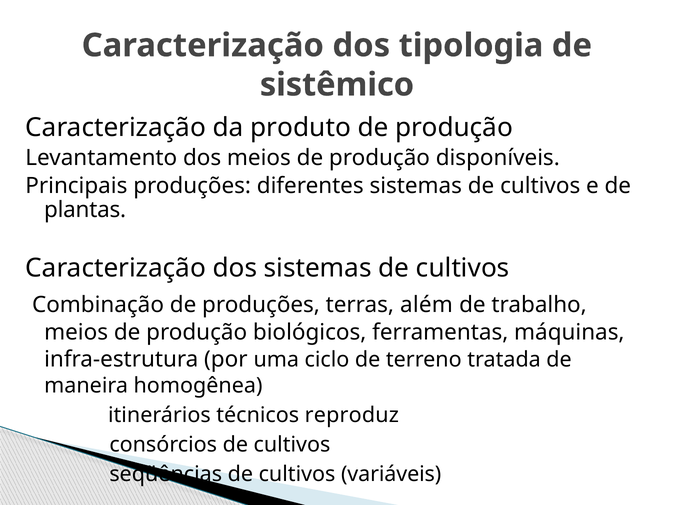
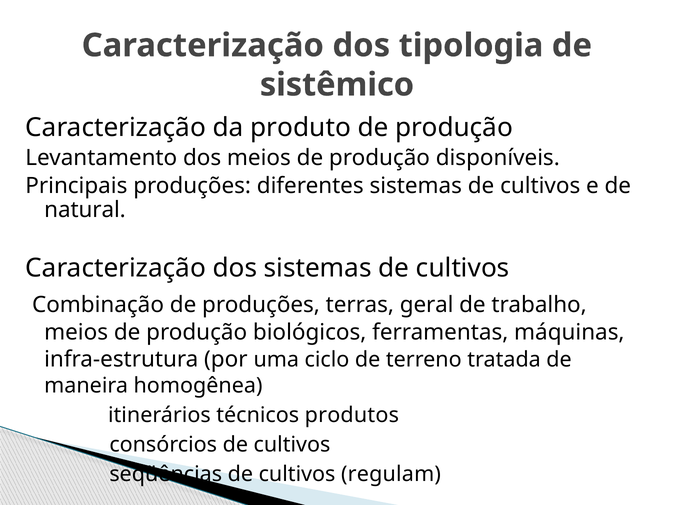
plantas: plantas -> natural
além: além -> geral
reproduz: reproduz -> produtos
variáveis: variáveis -> regulam
